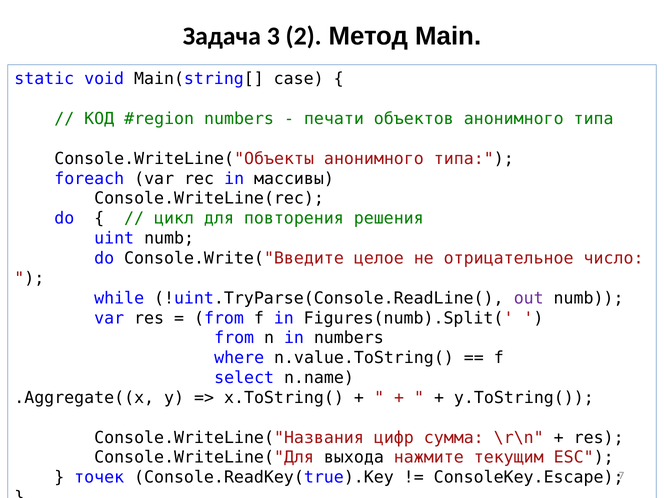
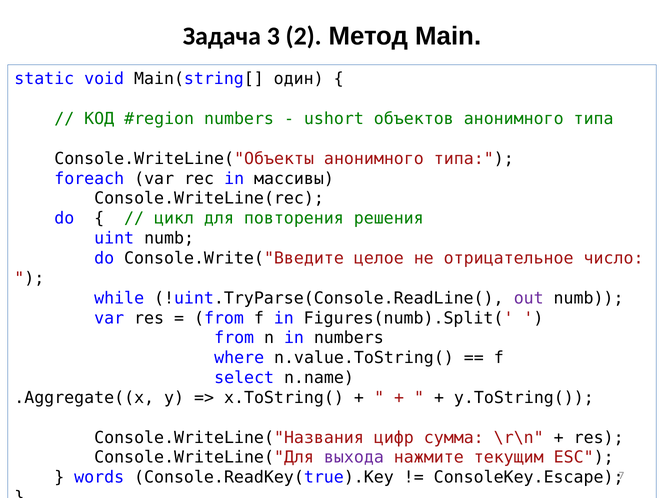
case: case -> один
печати: печати -> ushort
выхода colour: black -> purple
точек: точек -> words
